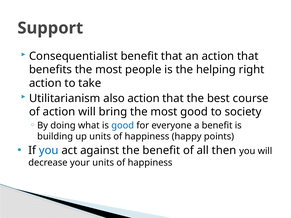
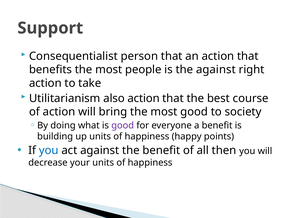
Consequentialist benefit: benefit -> person
the helping: helping -> against
good at (123, 126) colour: blue -> purple
